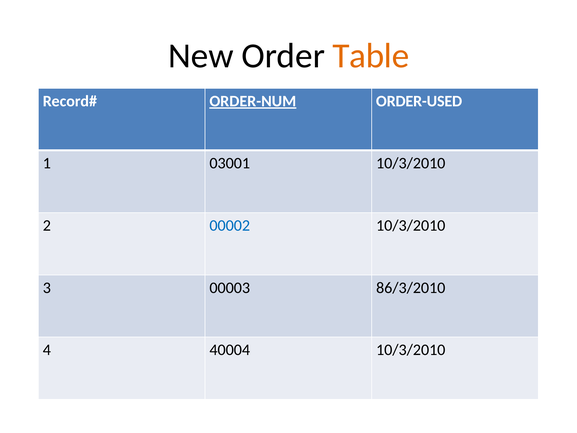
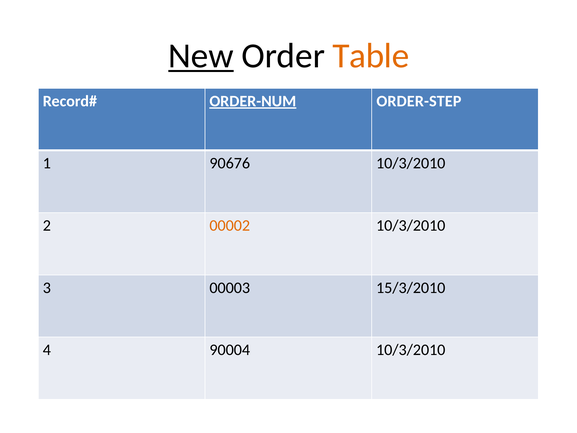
New underline: none -> present
ORDER-USED: ORDER-USED -> ORDER-STEP
03001: 03001 -> 90676
00002 colour: blue -> orange
86/3/2010: 86/3/2010 -> 15/3/2010
40004: 40004 -> 90004
